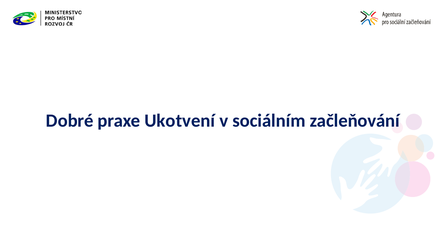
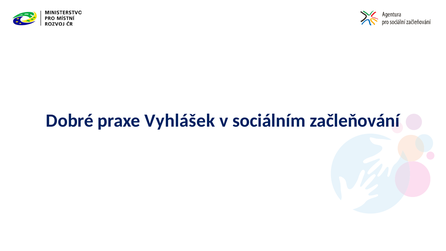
Ukotvení: Ukotvení -> Vyhlášek
